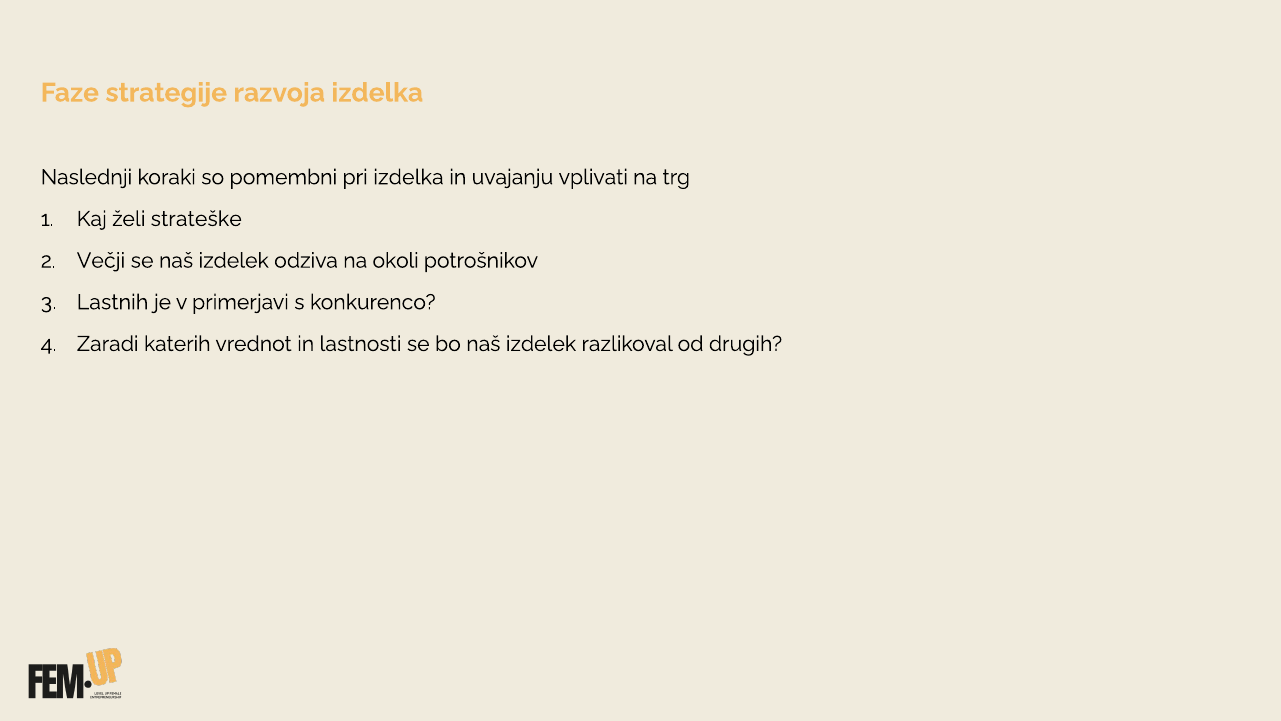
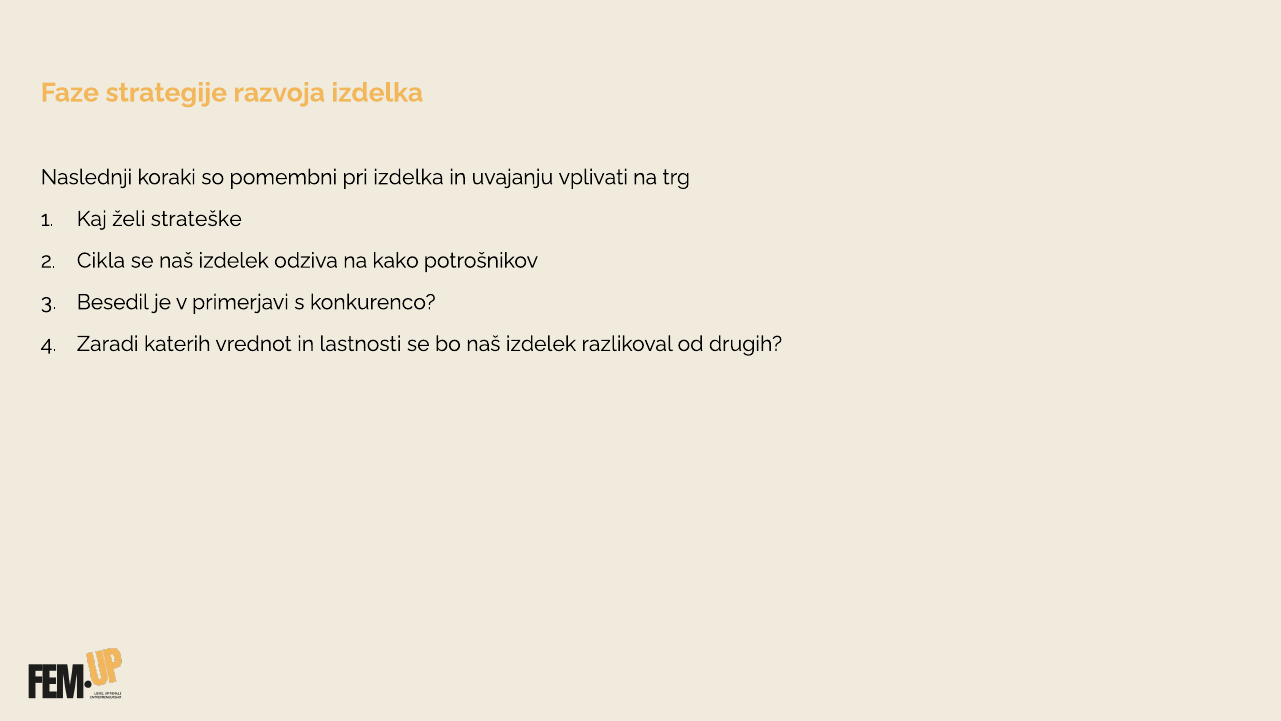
Večji: Večji -> Cikla
okoli: okoli -> kako
Lastnih: Lastnih -> Besedil
